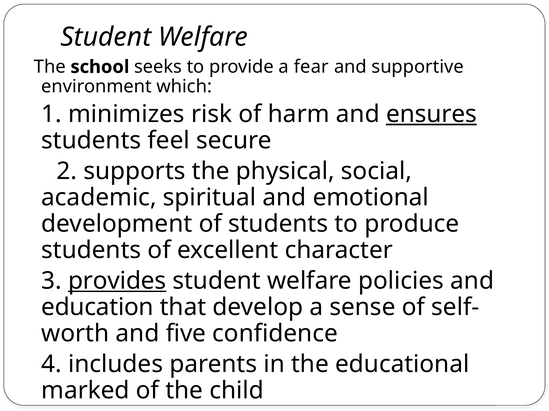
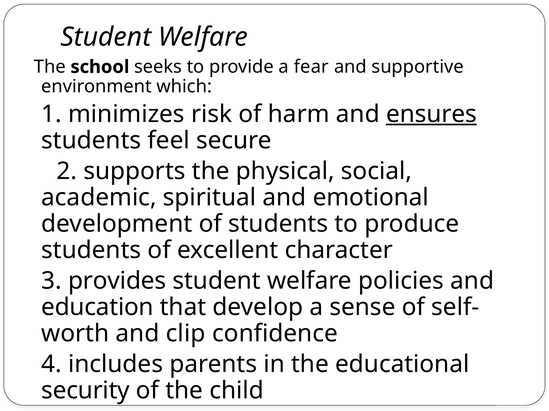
provides underline: present -> none
five: five -> clip
marked: marked -> security
